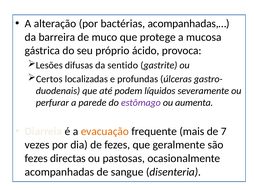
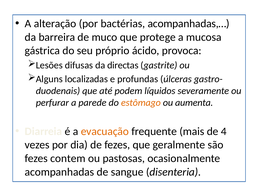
sentido: sentido -> directas
Certos: Certos -> Alguns
estômago colour: purple -> orange
7: 7 -> 4
directas: directas -> contem
